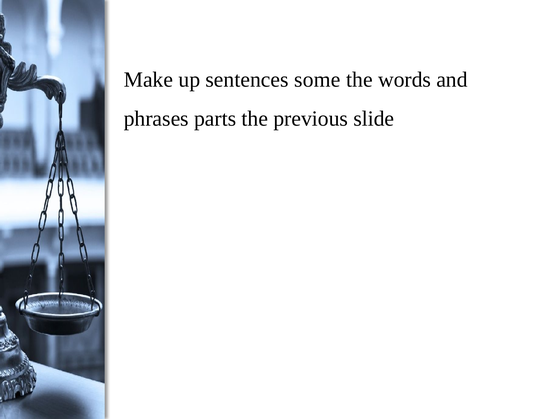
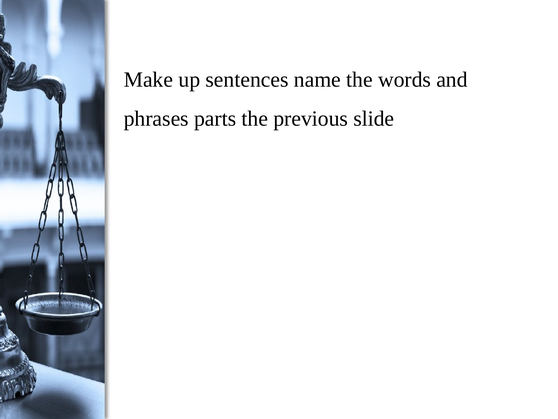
some: some -> name
